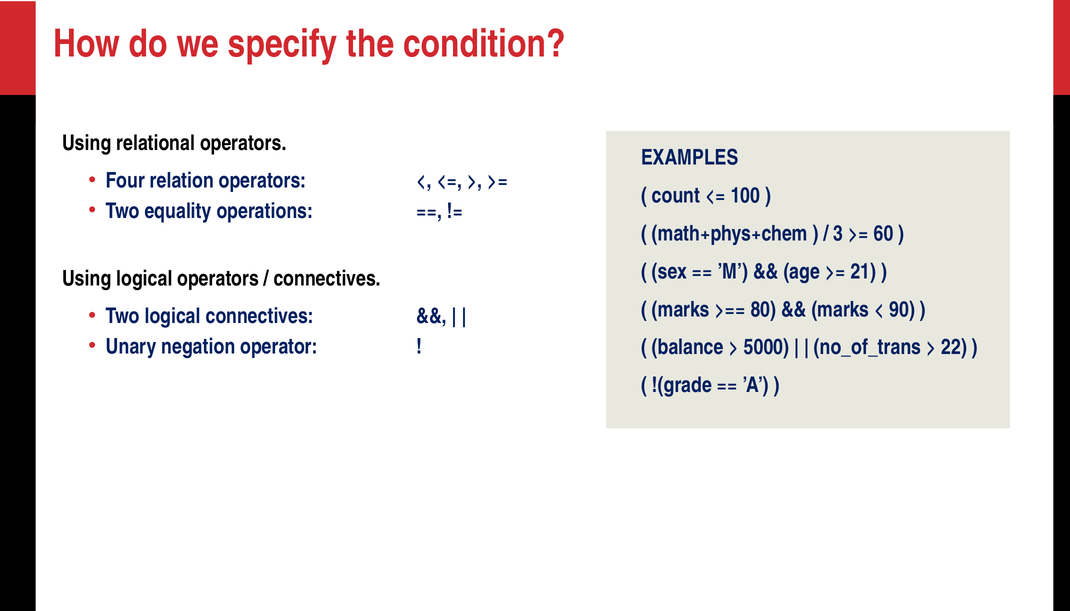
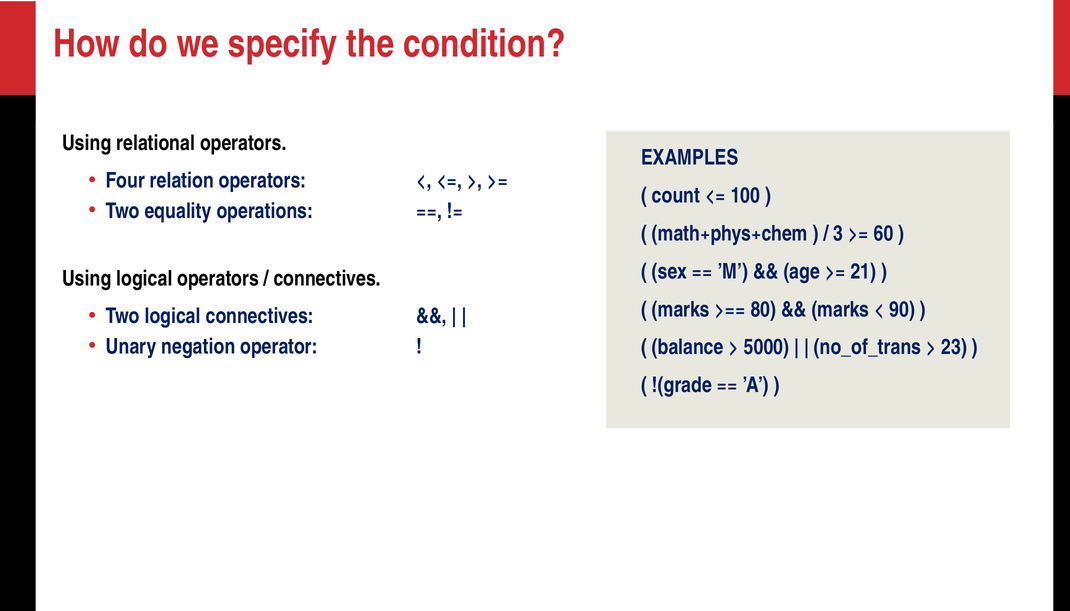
22: 22 -> 23
